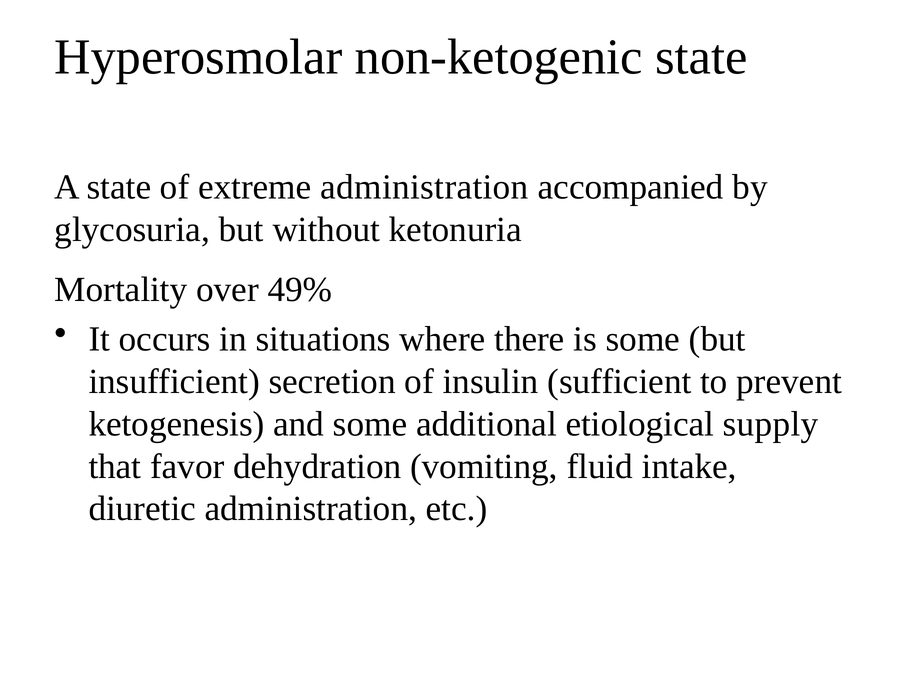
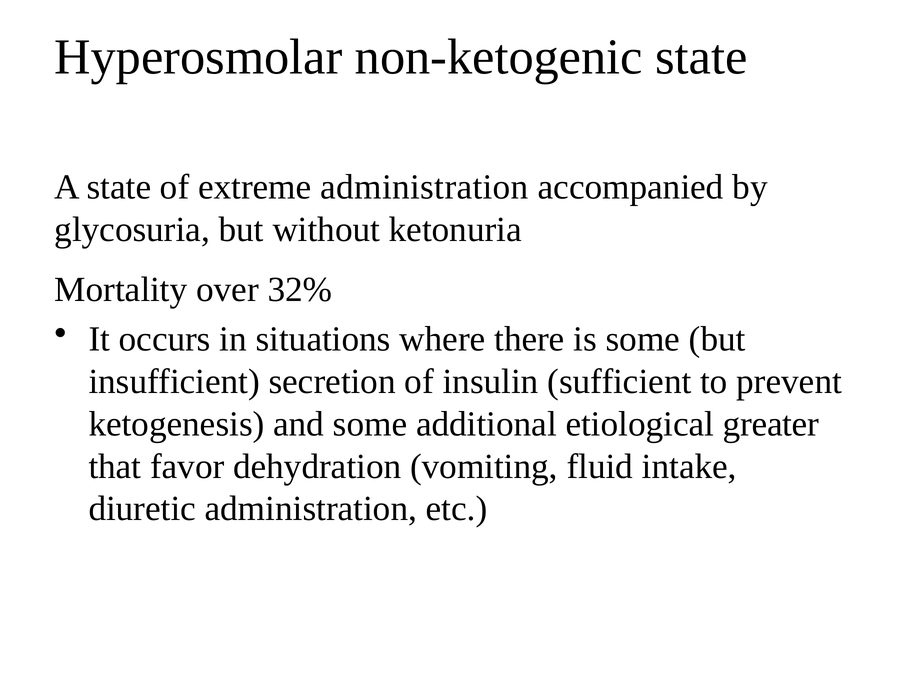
49%: 49% -> 32%
supply: supply -> greater
